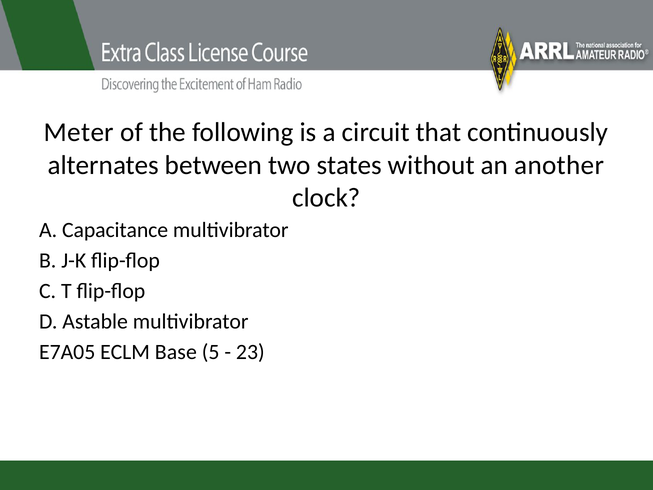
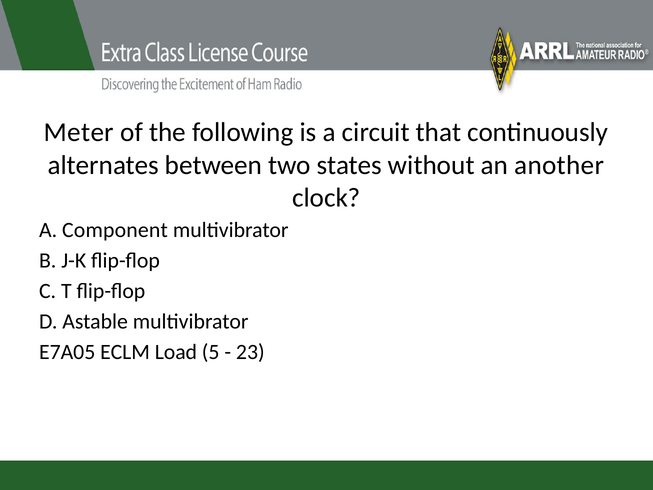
Capacitance: Capacitance -> Component
Base: Base -> Load
